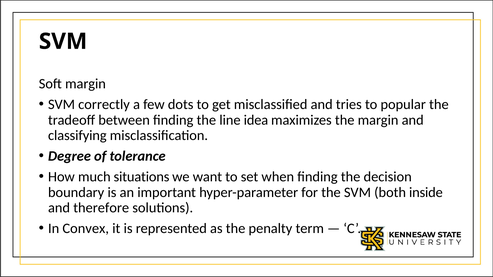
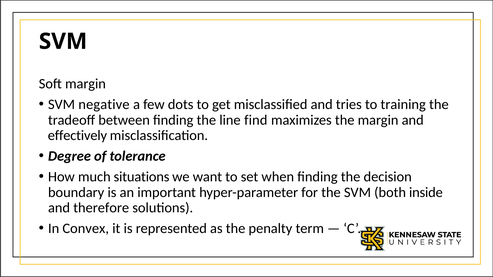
correctly: correctly -> negative
popular: popular -> training
idea: idea -> find
classifying: classifying -> effectively
